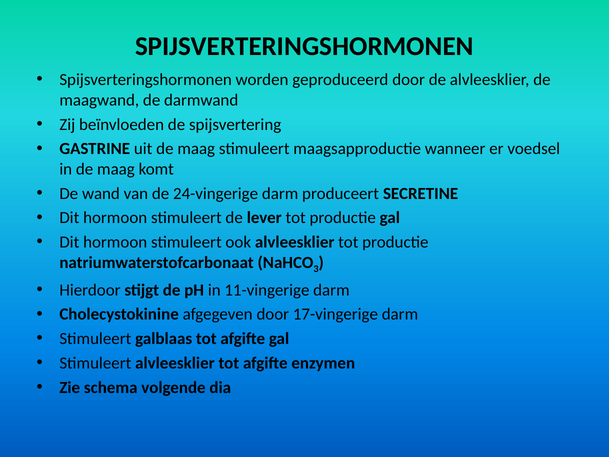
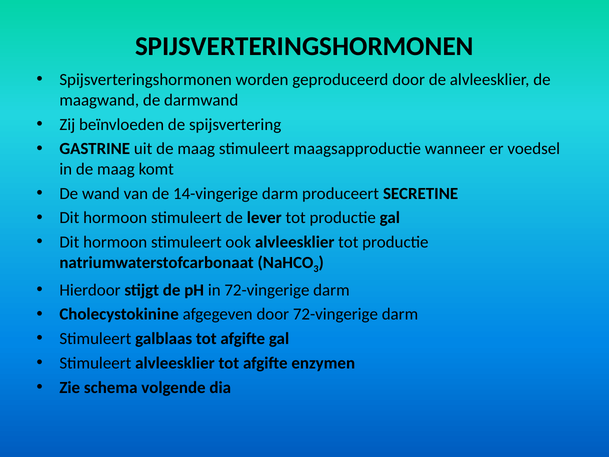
24-vingerige: 24-vingerige -> 14-vingerige
in 11-vingerige: 11-vingerige -> 72-vingerige
door 17-vingerige: 17-vingerige -> 72-vingerige
